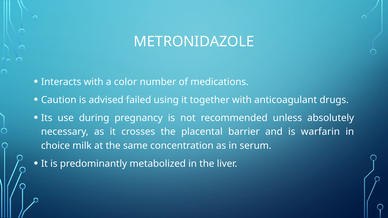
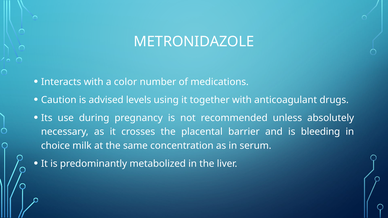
failed: failed -> levels
warfarin: warfarin -> bleeding
